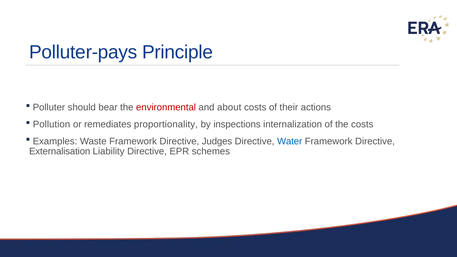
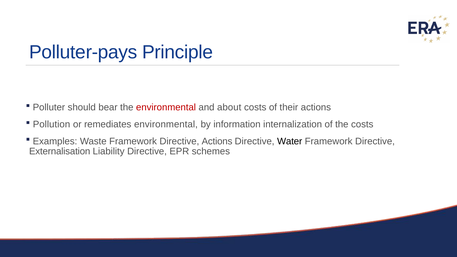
remediates proportionality: proportionality -> environmental
inspections: inspections -> information
Directive Judges: Judges -> Actions
Water colour: blue -> black
